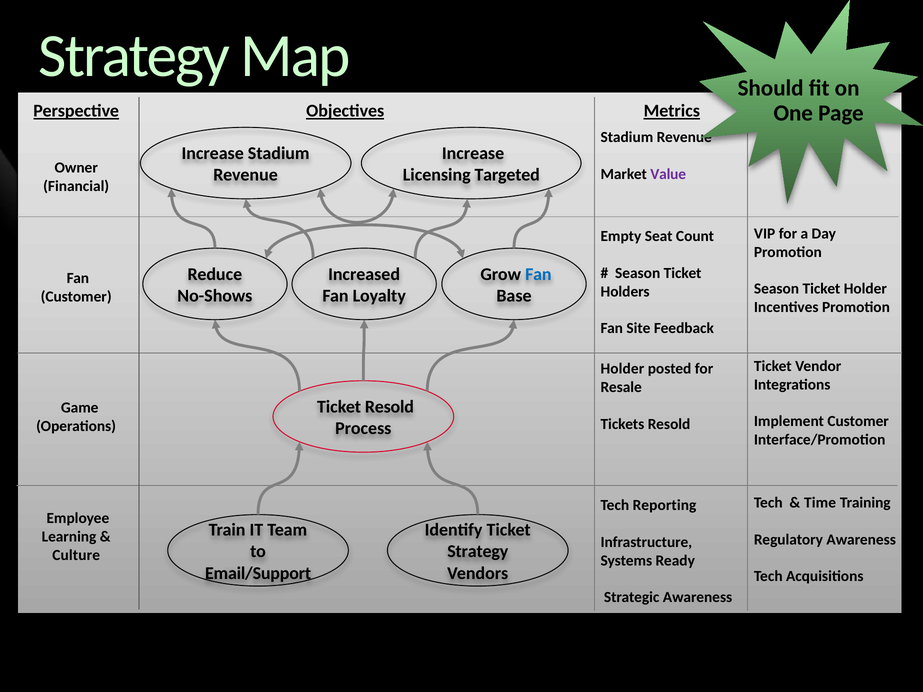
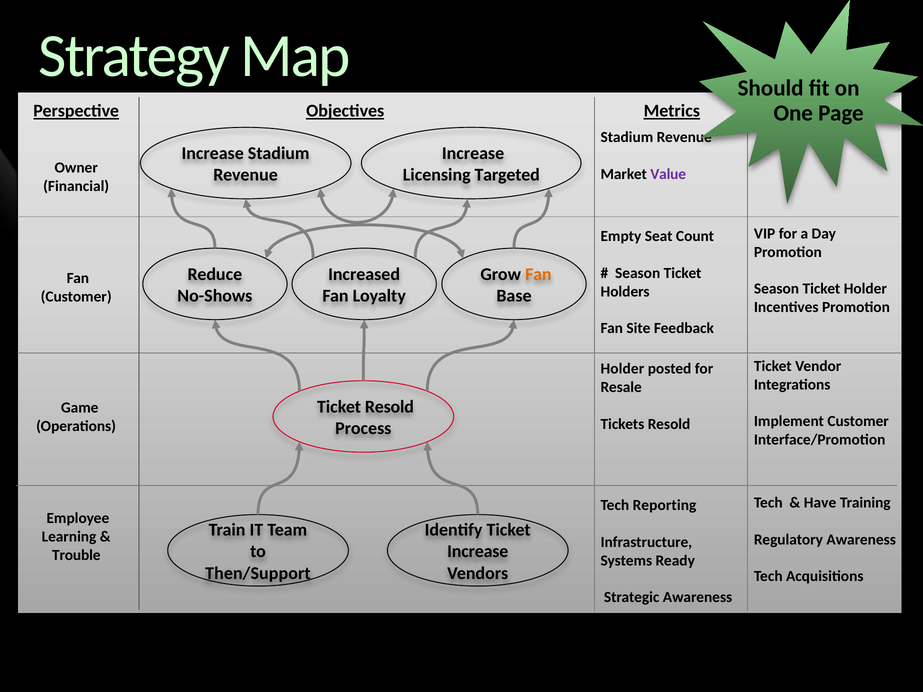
Fan at (538, 274) colour: blue -> orange
Time: Time -> Have
Strategy at (478, 552): Strategy -> Increase
Culture: Culture -> Trouble
Email/Support: Email/Support -> Then/Support
